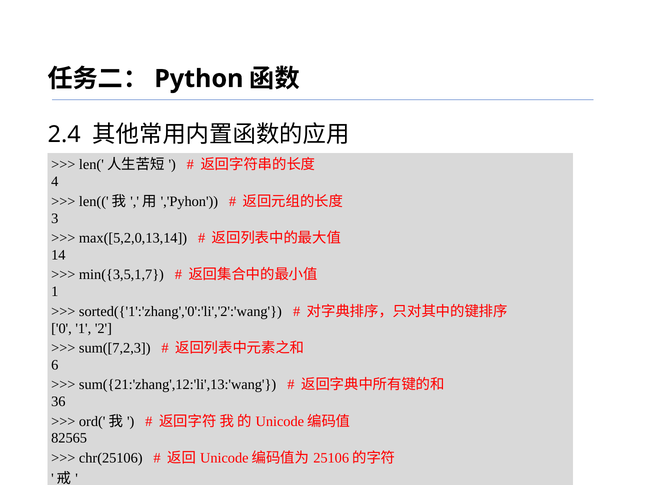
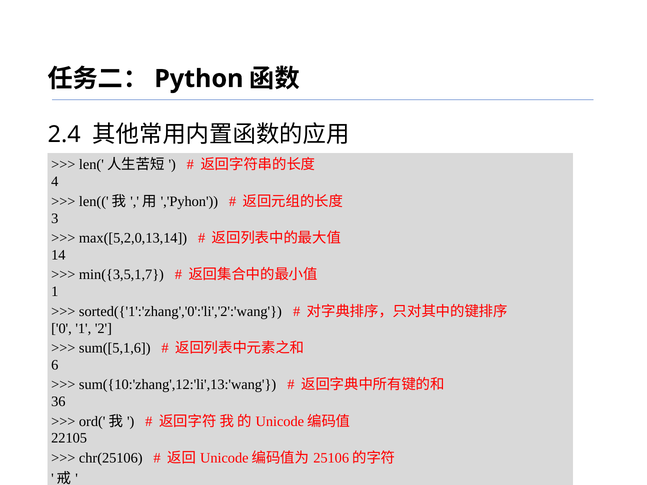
sum([7,2,3: sum([7,2,3 -> sum([5,1,6
sum({21:'zhang',12:'li',13:'wang: sum({21:'zhang',12:'li',13:'wang -> sum({10:'zhang',12:'li',13:'wang
82565: 82565 -> 22105
